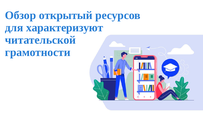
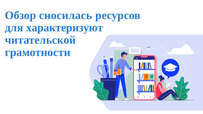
открытый: открытый -> сносилась
